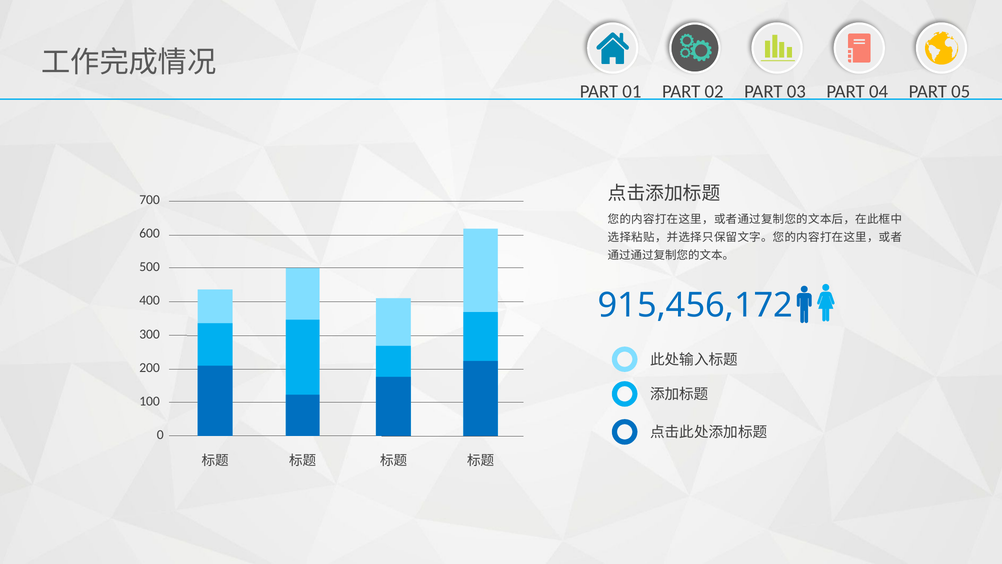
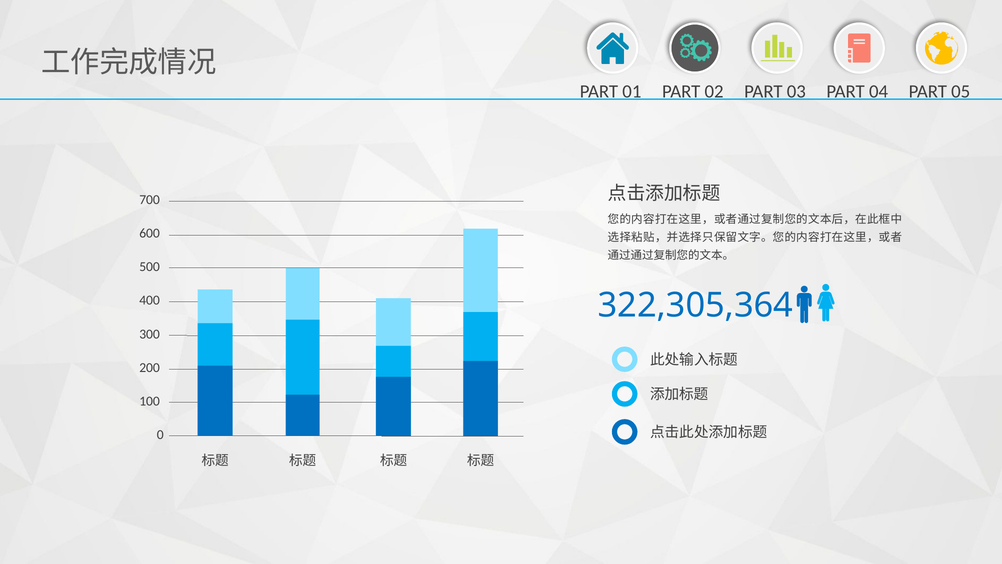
915,456,172: 915,456,172 -> 322,305,364
